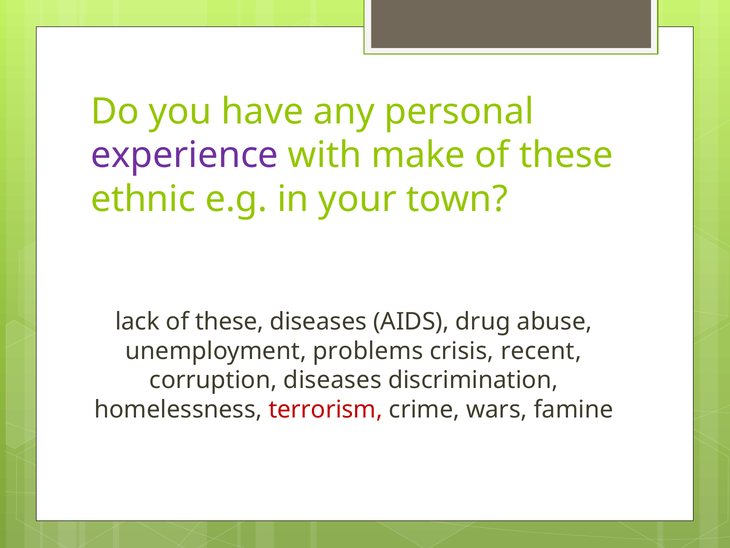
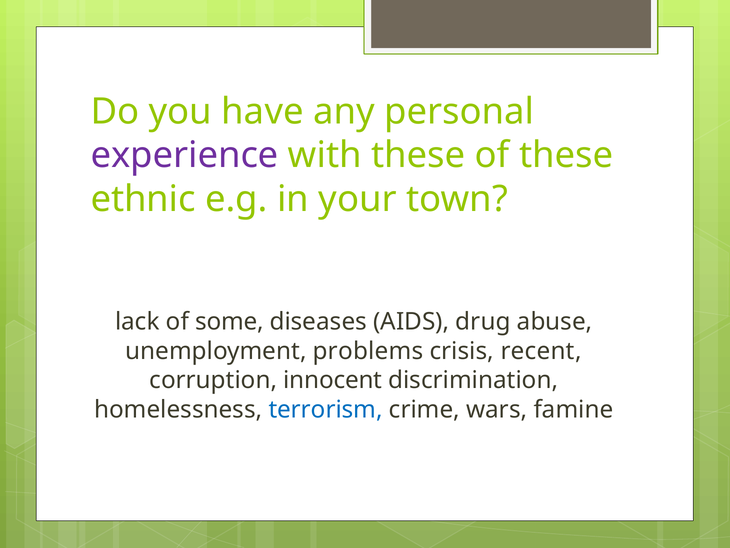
with make: make -> these
lack of these: these -> some
corruption diseases: diseases -> innocent
terrorism colour: red -> blue
